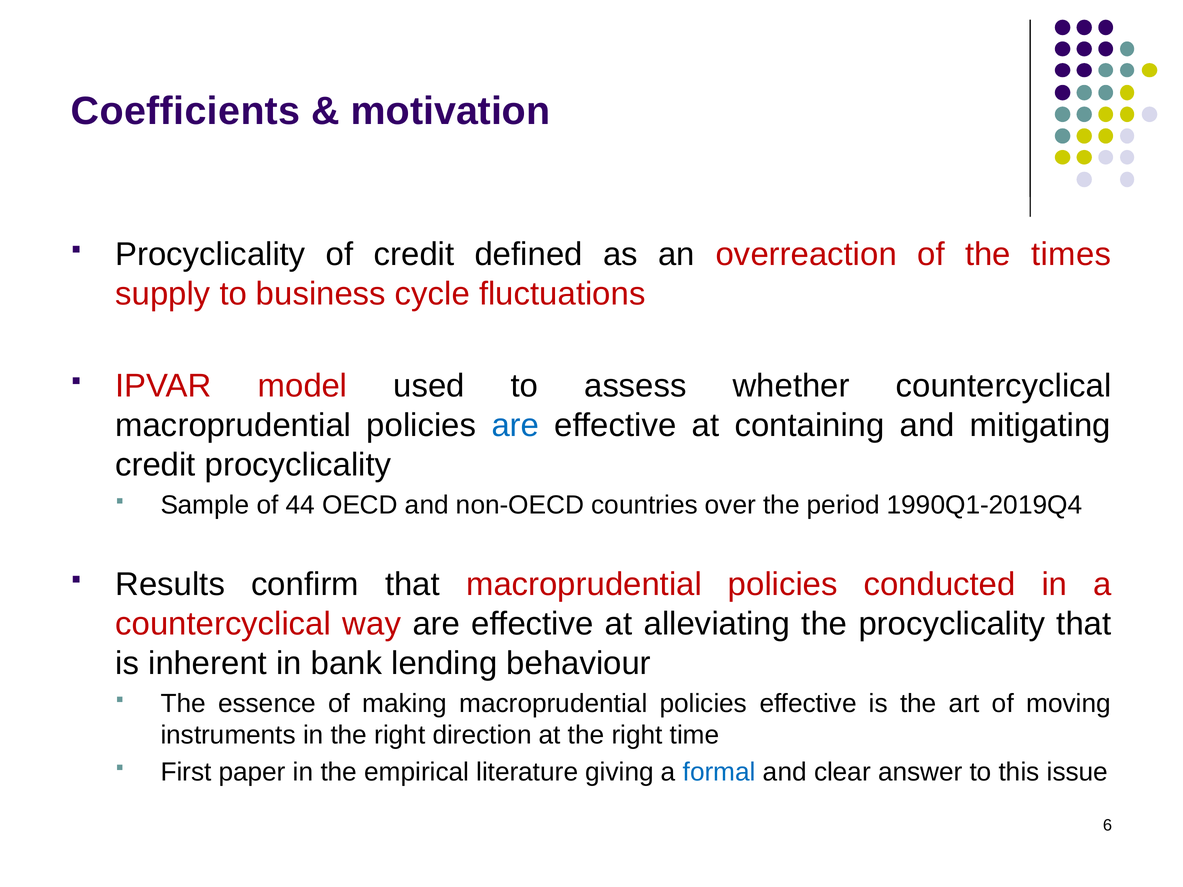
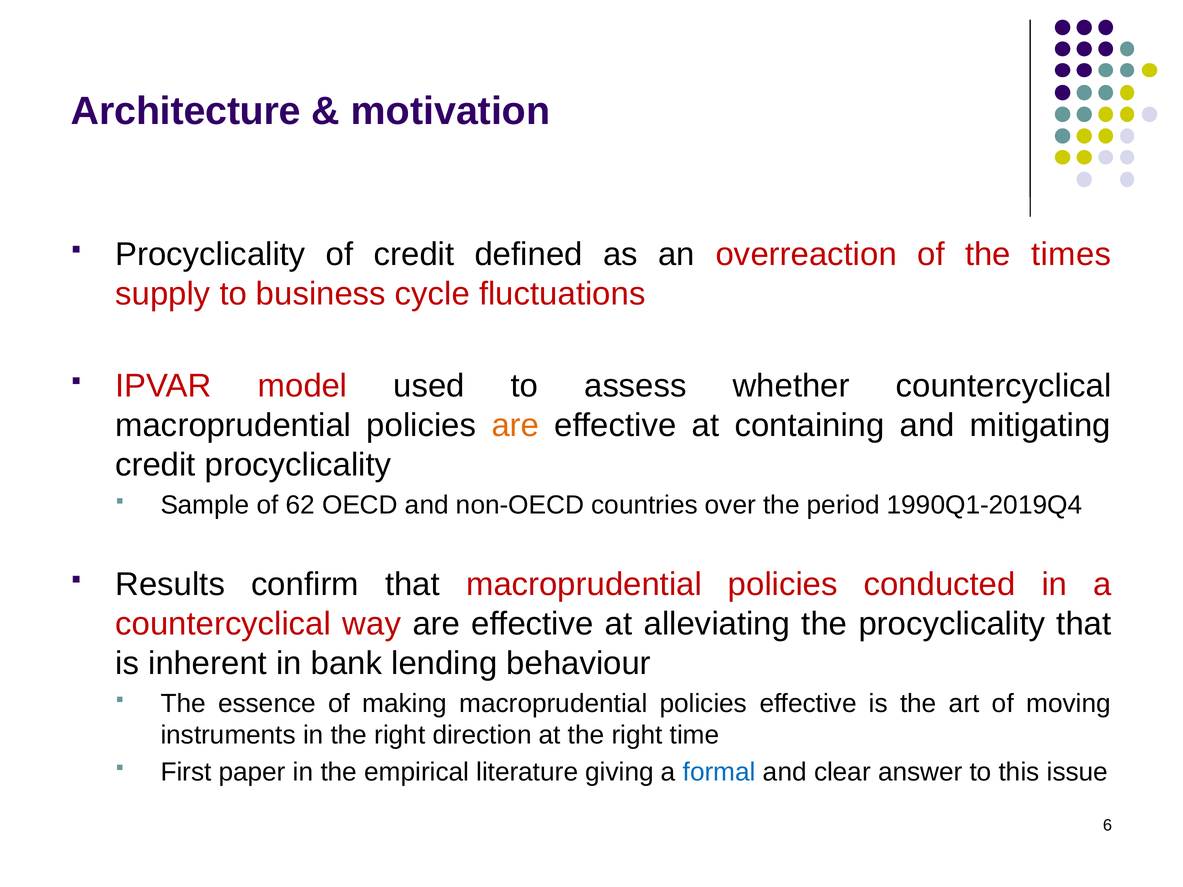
Coefficients: Coefficients -> Architecture
are at (515, 426) colour: blue -> orange
44: 44 -> 62
